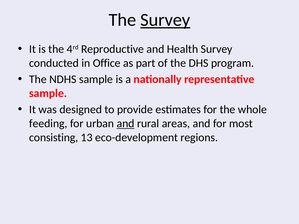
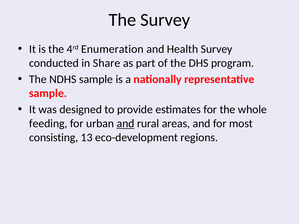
Survey at (165, 20) underline: present -> none
Reproductive: Reproductive -> Enumeration
Office: Office -> Share
